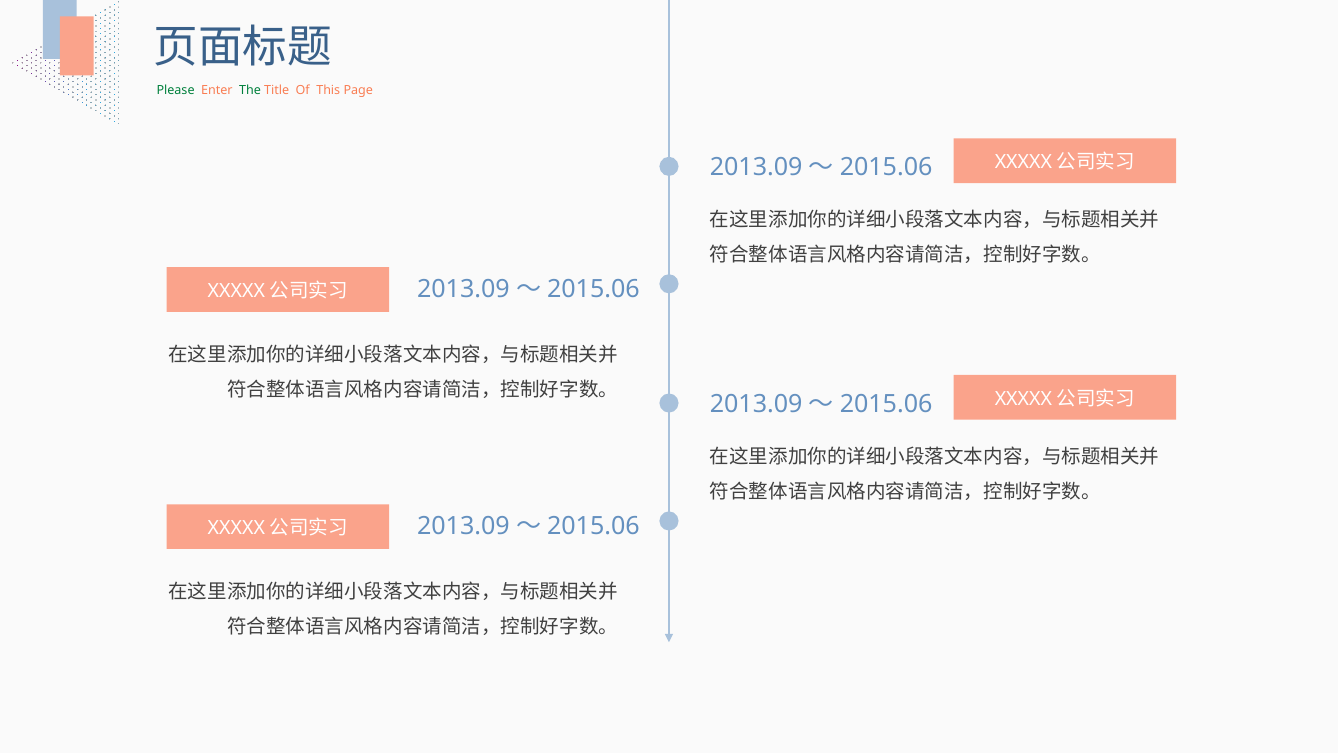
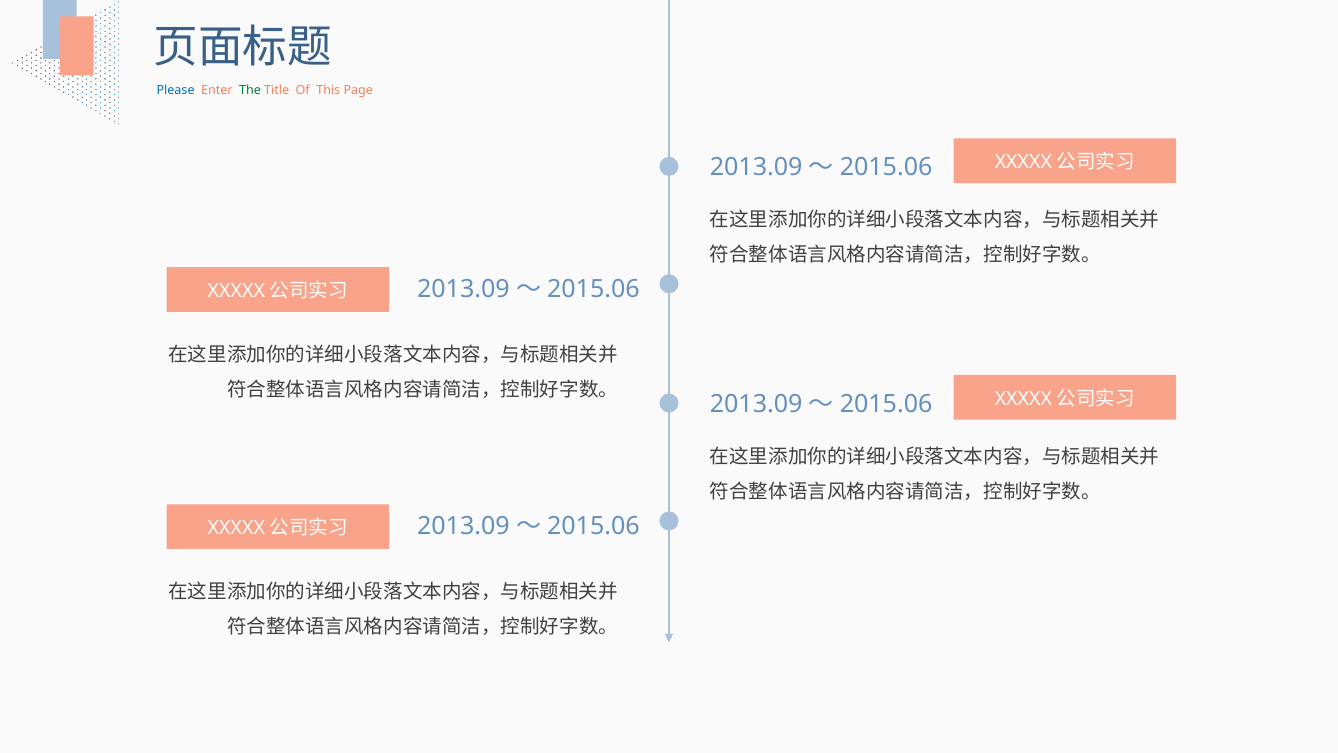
Please colour: green -> blue
